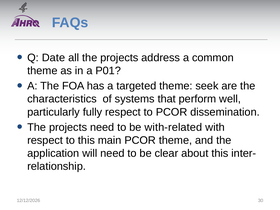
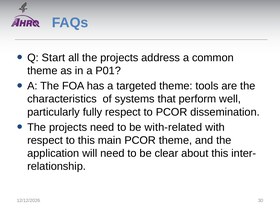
Date: Date -> Start
seek: seek -> tools
